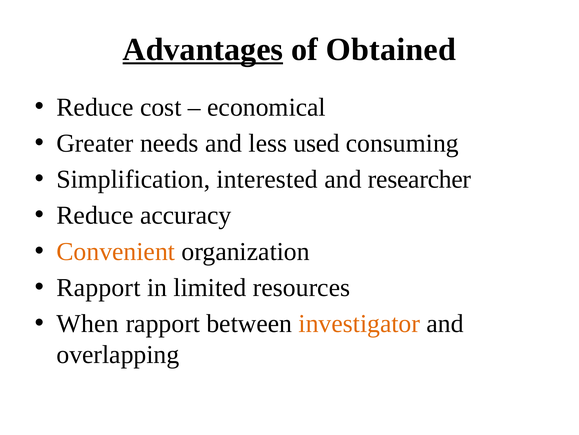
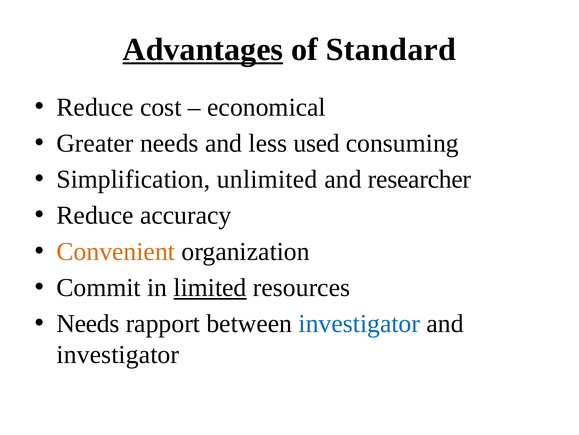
Obtained: Obtained -> Standard
interested: interested -> unlimited
Rapport at (99, 287): Rapport -> Commit
limited underline: none -> present
When at (88, 323): When -> Needs
investigator at (359, 323) colour: orange -> blue
overlapping at (118, 354): overlapping -> investigator
